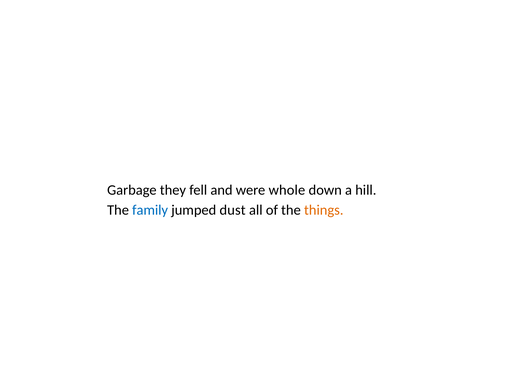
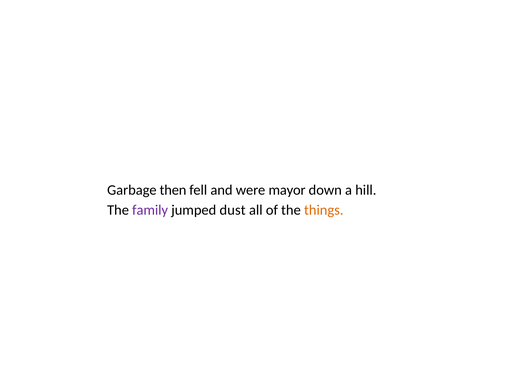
they: they -> then
whole: whole -> mayor
family colour: blue -> purple
